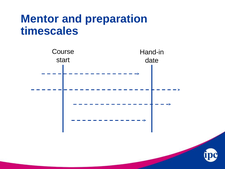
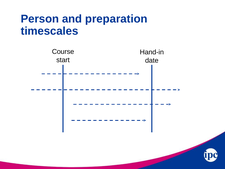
Mentor: Mentor -> Person
